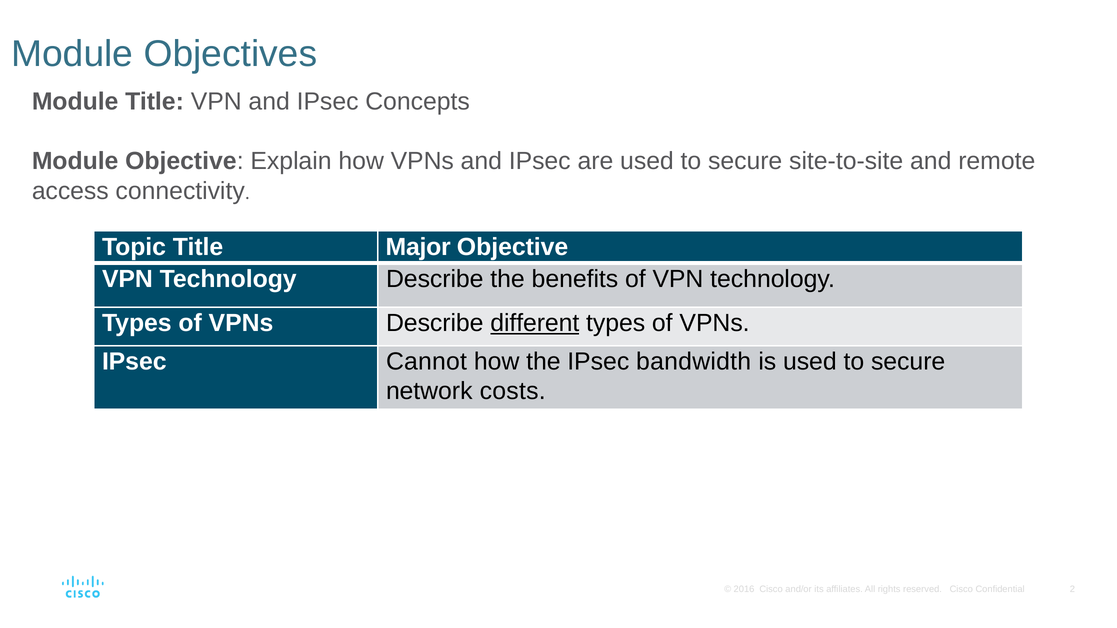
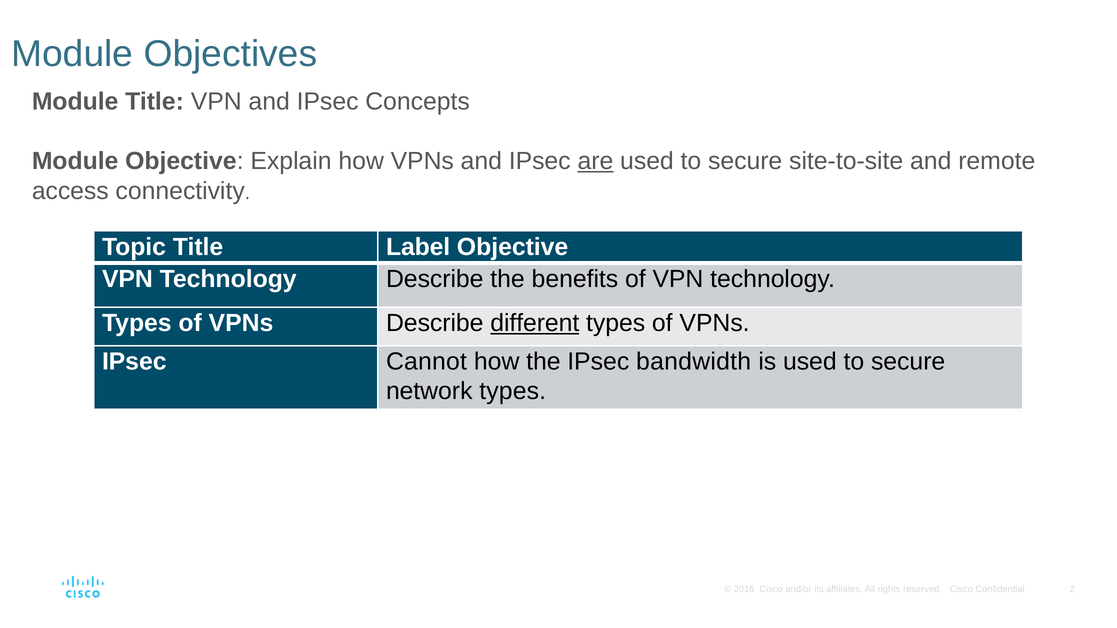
are underline: none -> present
Major: Major -> Label
network costs: costs -> types
